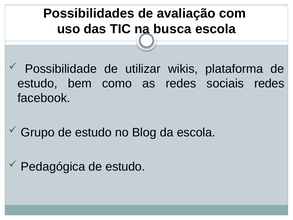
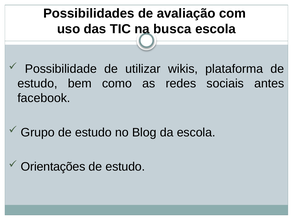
sociais redes: redes -> antes
Pedagógica: Pedagógica -> Orientações
